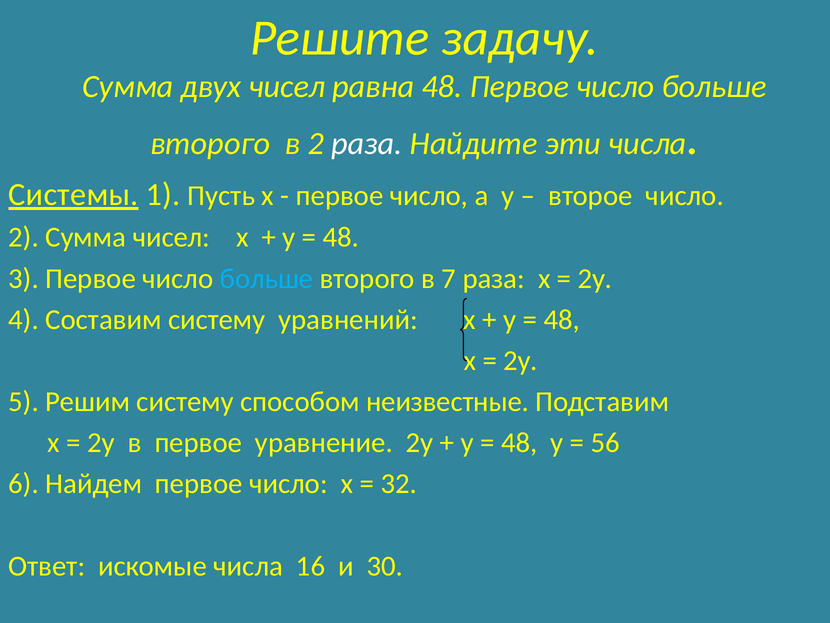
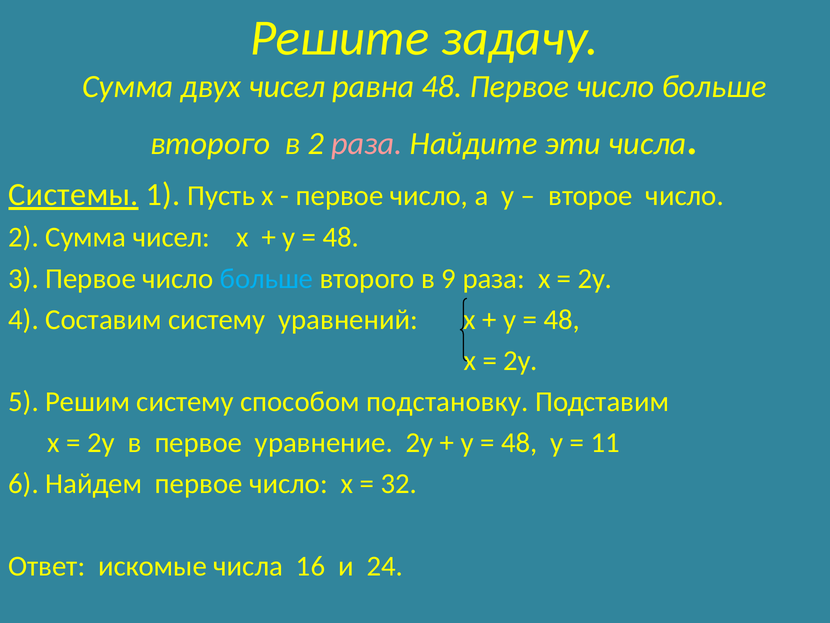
раза at (367, 144) colour: white -> pink
7: 7 -> 9
неизвестные: неизвестные -> подстановку
56: 56 -> 11
30: 30 -> 24
